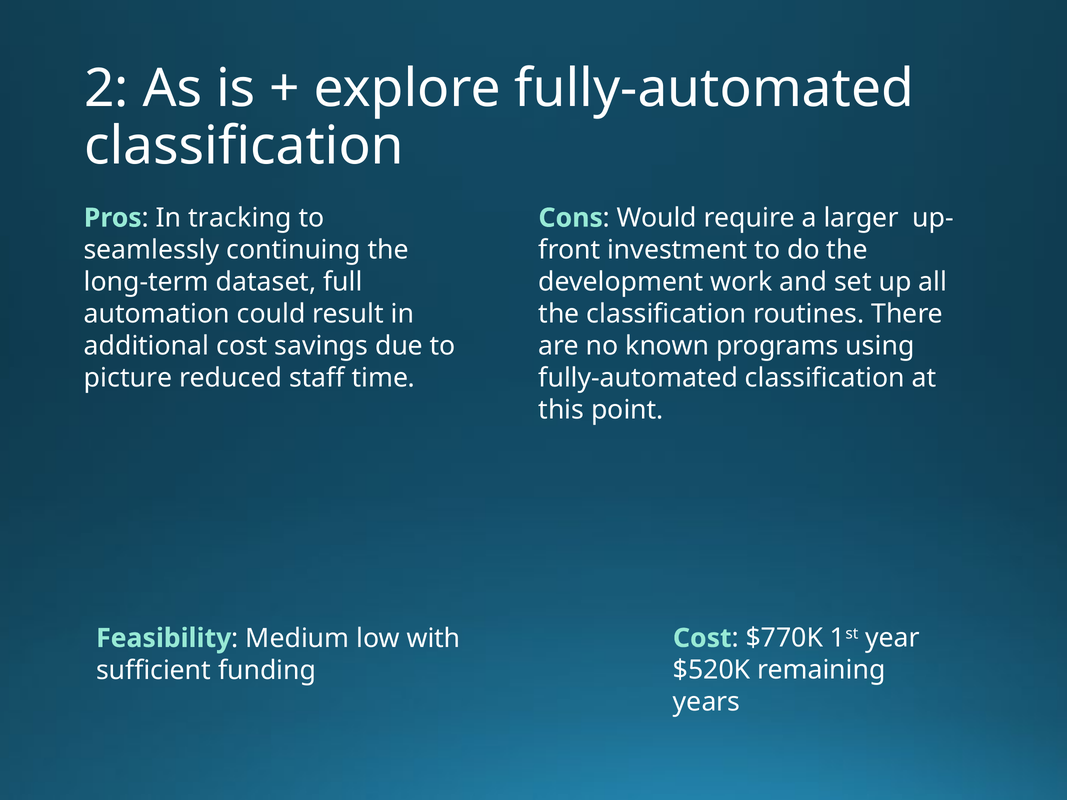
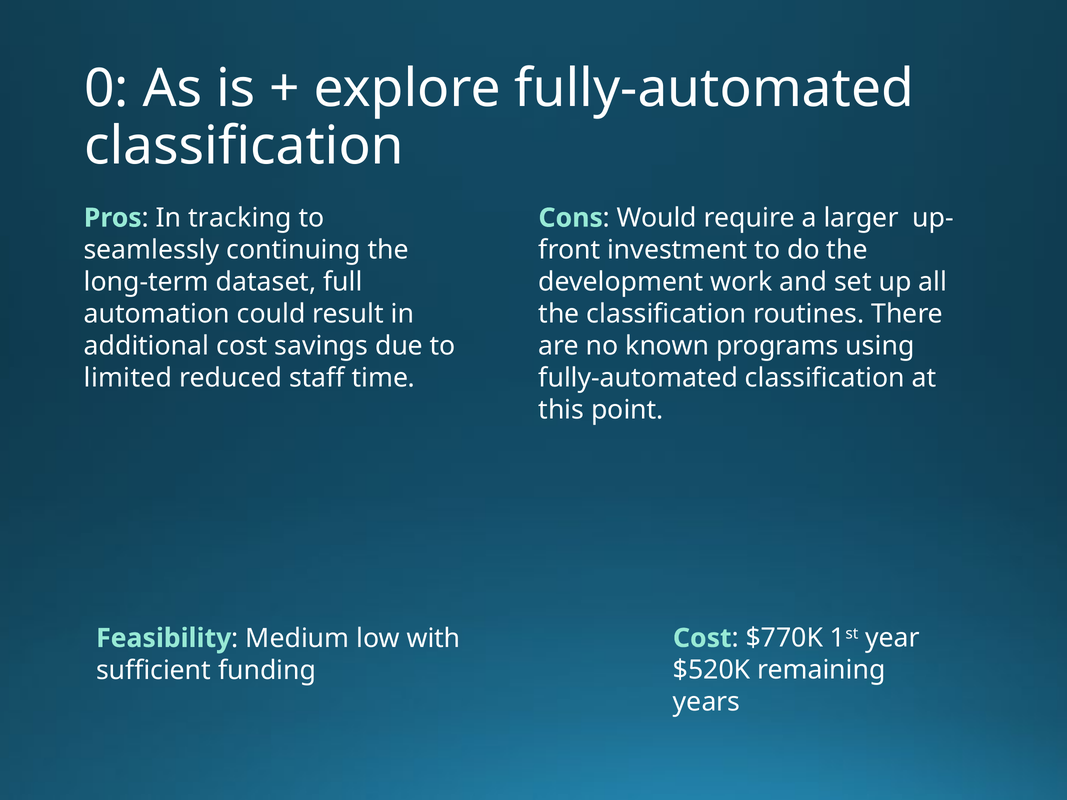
2: 2 -> 0
picture: picture -> limited
